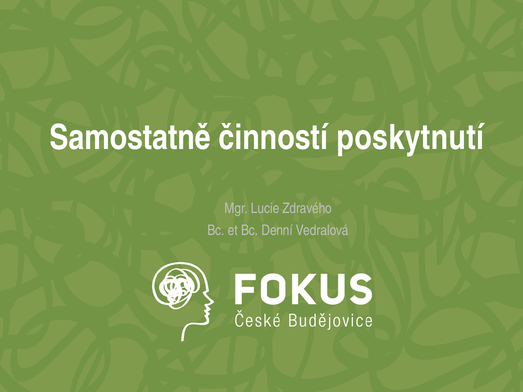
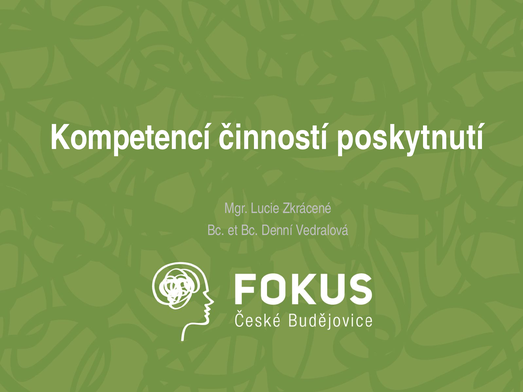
Samostatně: Samostatně -> Kompetencí
Zdravého: Zdravého -> Zkrácené
